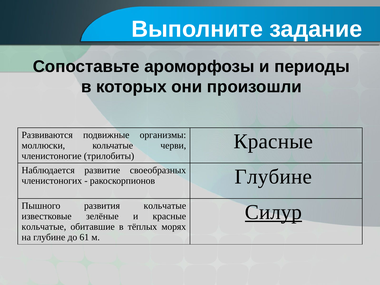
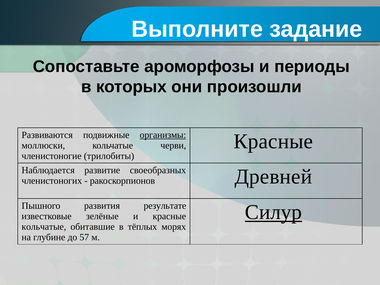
организмы underline: none -> present
ракоскорпионов Глубине: Глубине -> Древней
развития кольчатые: кольчатые -> результате
61: 61 -> 57
